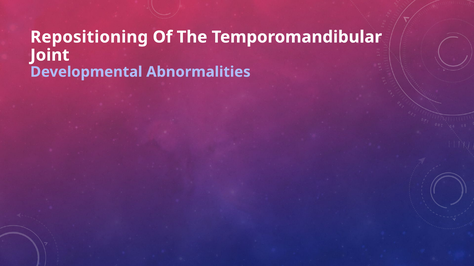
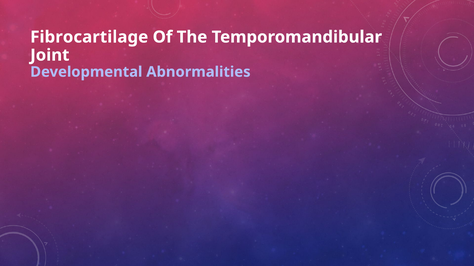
Repositioning: Repositioning -> Fibrocartilage
